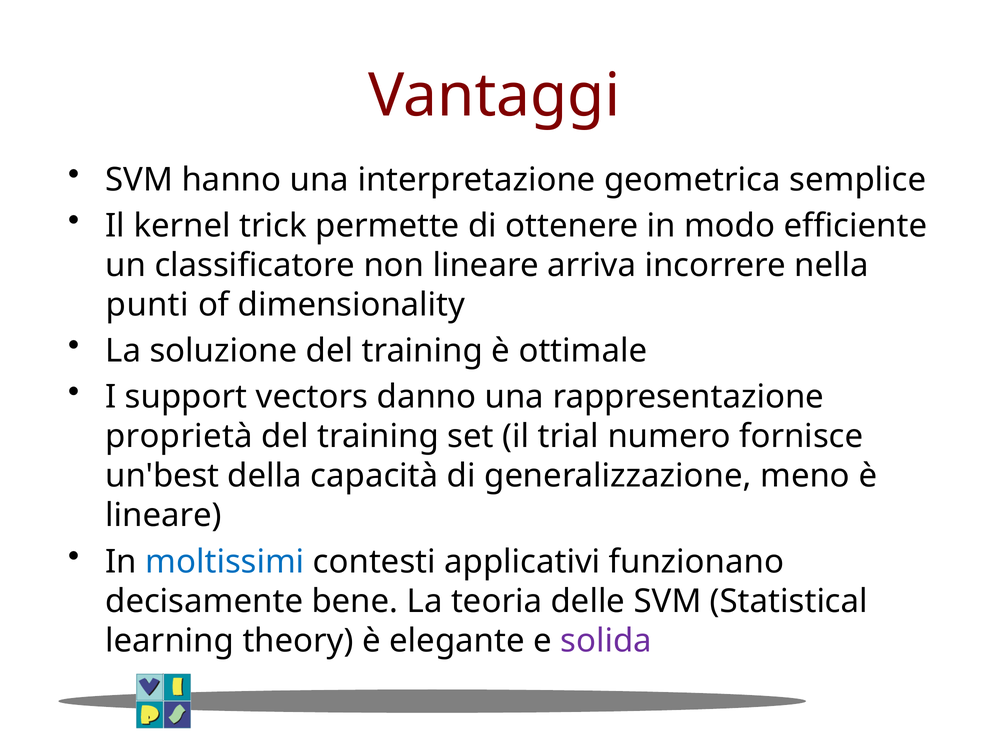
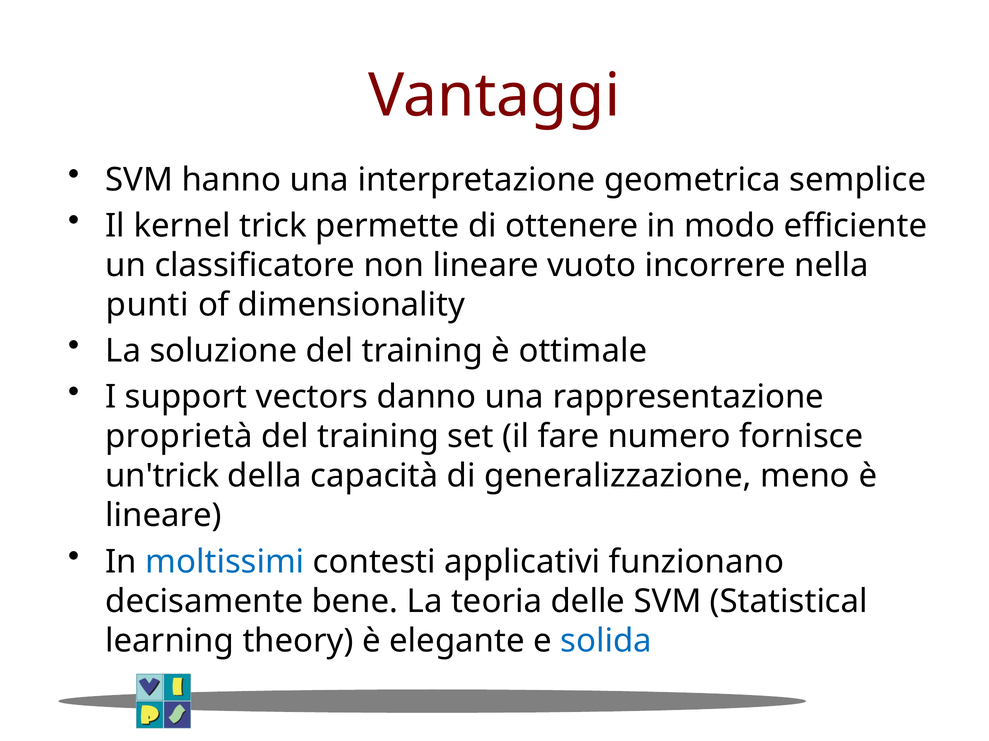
arriva: arriva -> vuoto
trial: trial -> fare
un'best: un'best -> un'trick
solida colour: purple -> blue
